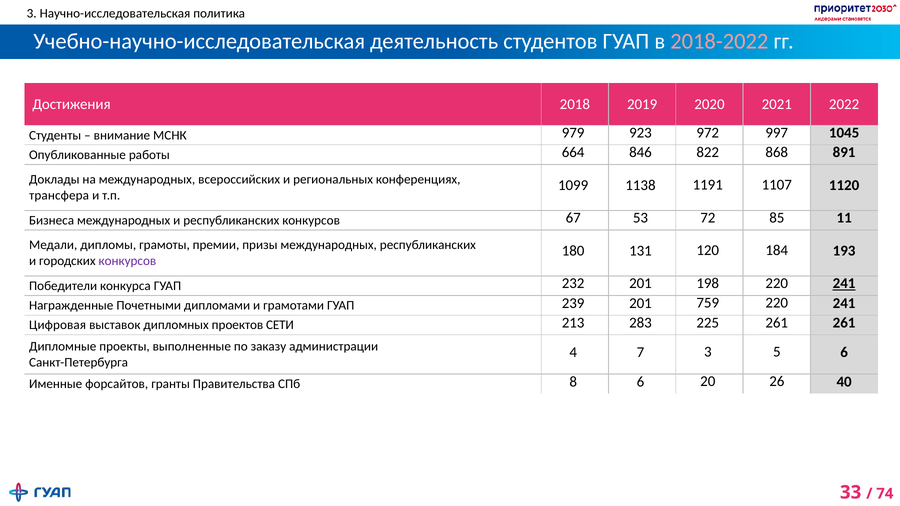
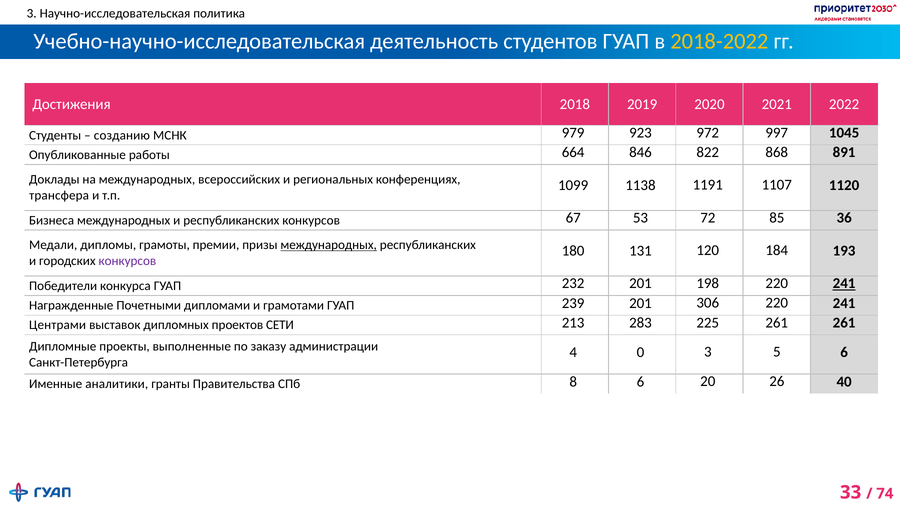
2018-2022 colour: pink -> yellow
внимание: внимание -> созданию
11: 11 -> 36
международных at (329, 245) underline: none -> present
759: 759 -> 306
Цифровая: Цифровая -> Центрами
7: 7 -> 0
форсайтов: форсайтов -> аналитики
